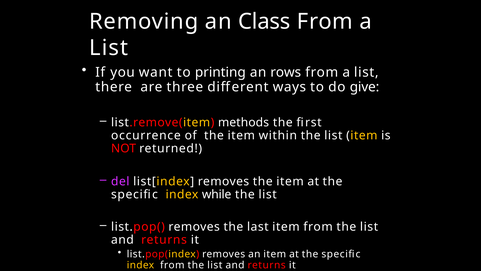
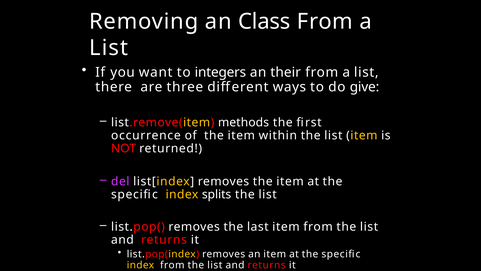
printing: printing -> integers
rows: rows -> their
while: while -> splits
